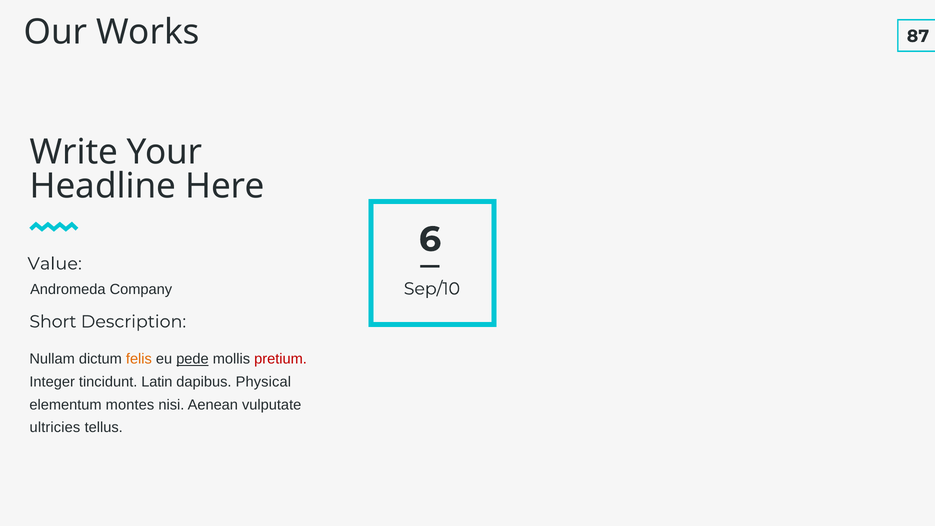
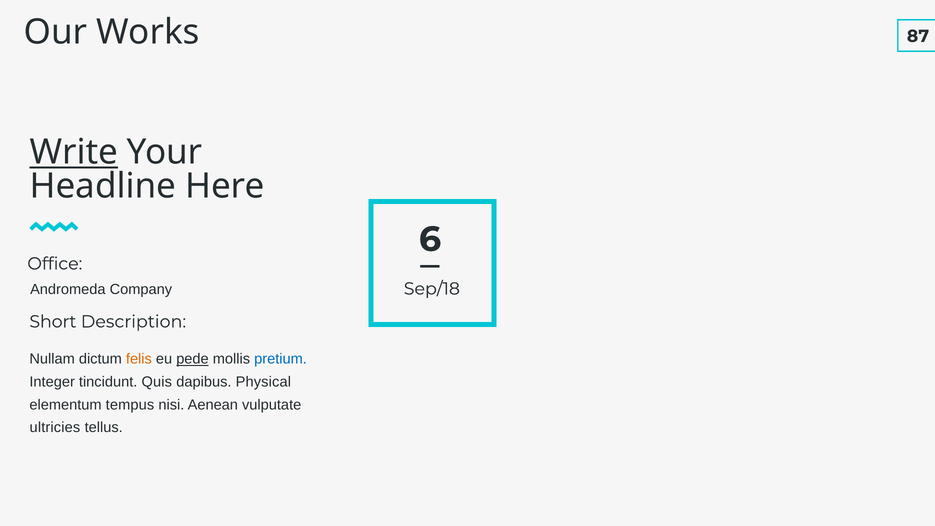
Write underline: none -> present
Value: Value -> Office
Sep/10: Sep/10 -> Sep/18
pretium colour: red -> blue
Latin: Latin -> Quis
montes: montes -> tempus
